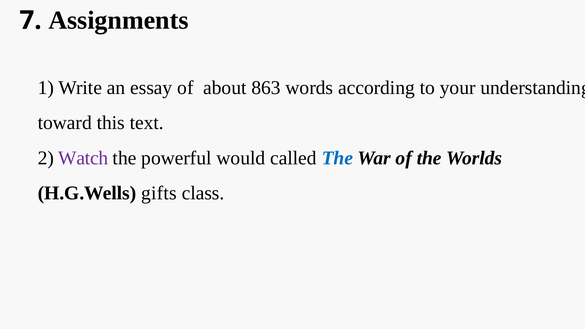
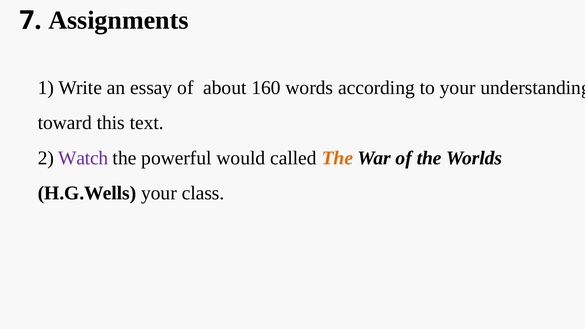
863: 863 -> 160
The at (337, 158) colour: blue -> orange
H.G.Wells gifts: gifts -> your
